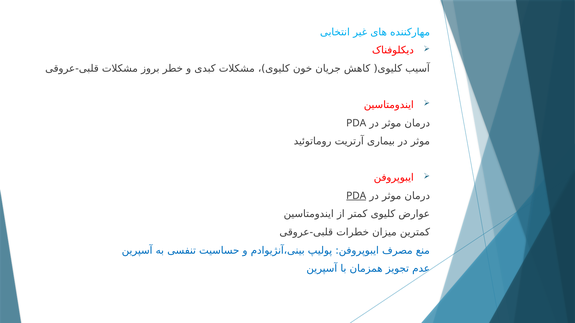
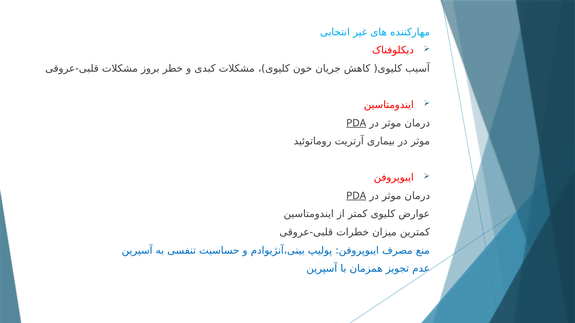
PDA at (356, 123) underline: none -> present
